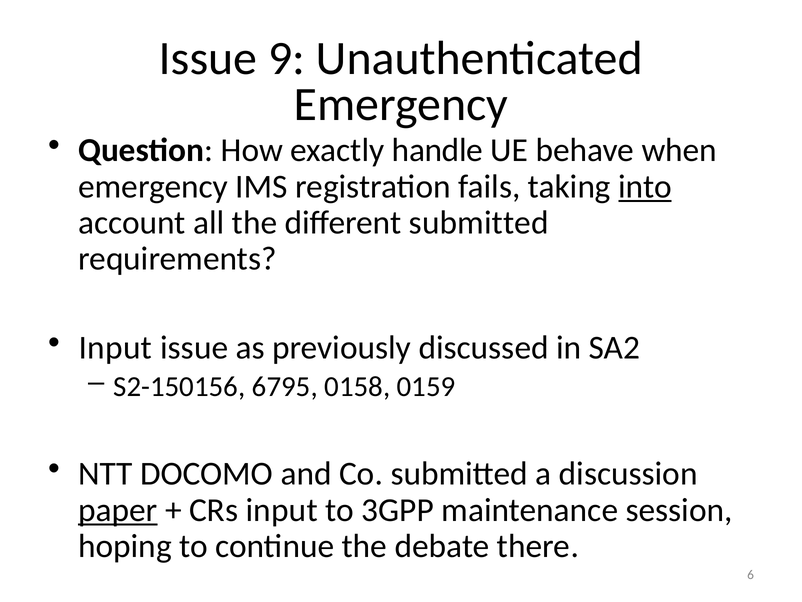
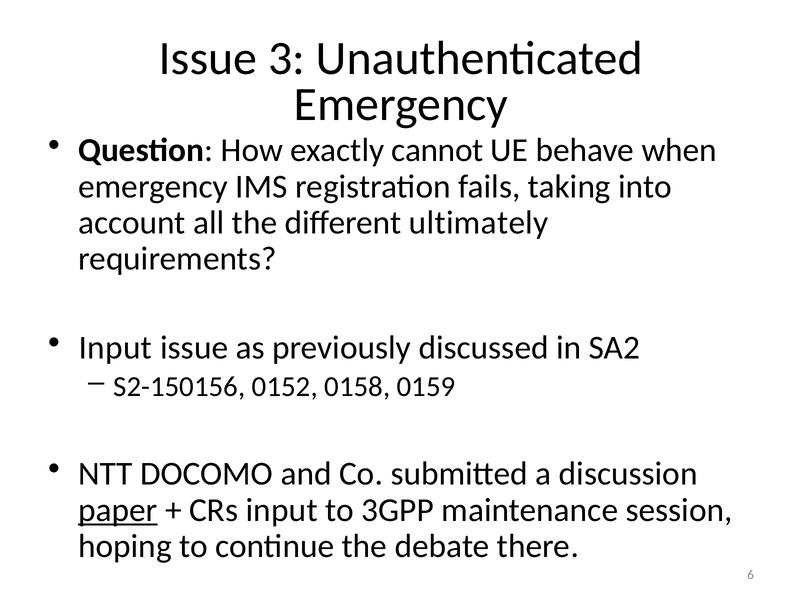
9: 9 -> 3
handle: handle -> cannot
into underline: present -> none
different submitted: submitted -> ultimately
6795: 6795 -> 0152
